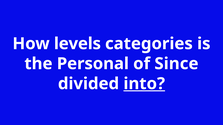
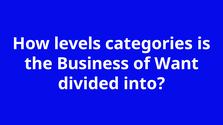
Personal: Personal -> Business
Since: Since -> Want
into underline: present -> none
